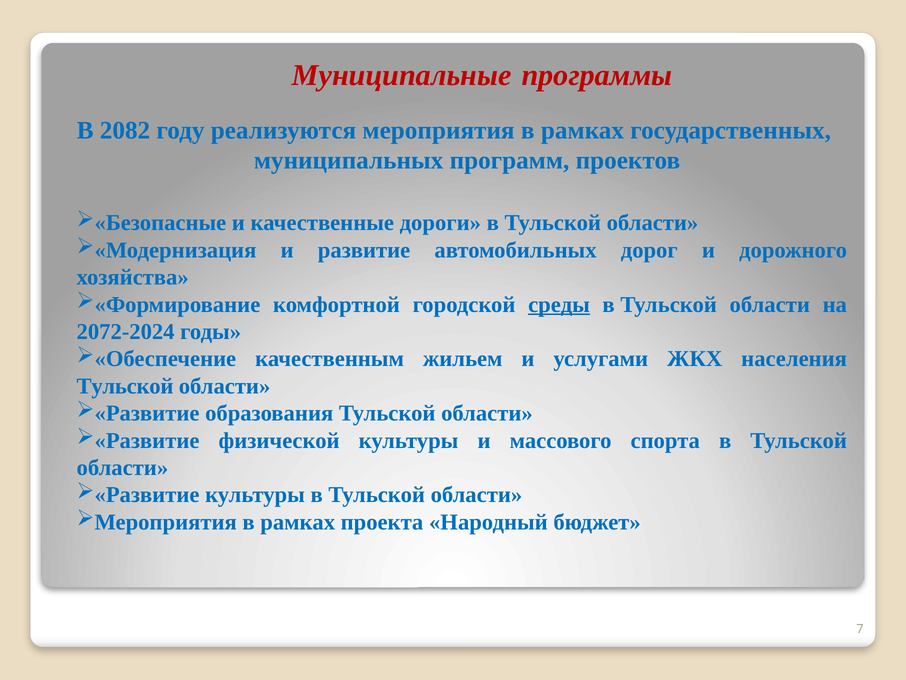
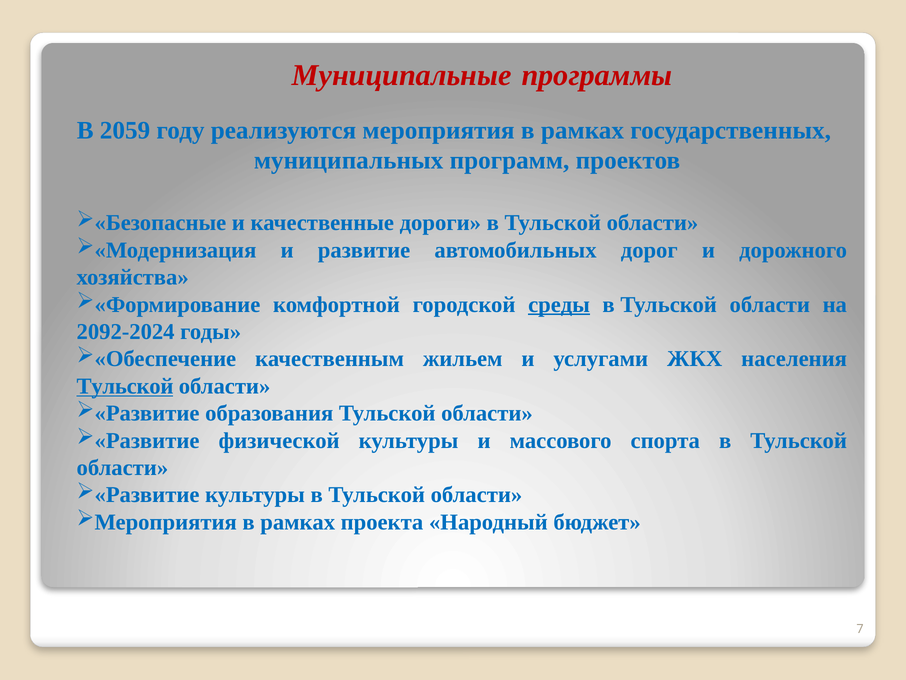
2082: 2082 -> 2059
2072-2024: 2072-2024 -> 2092-2024
Тульской at (125, 386) underline: none -> present
